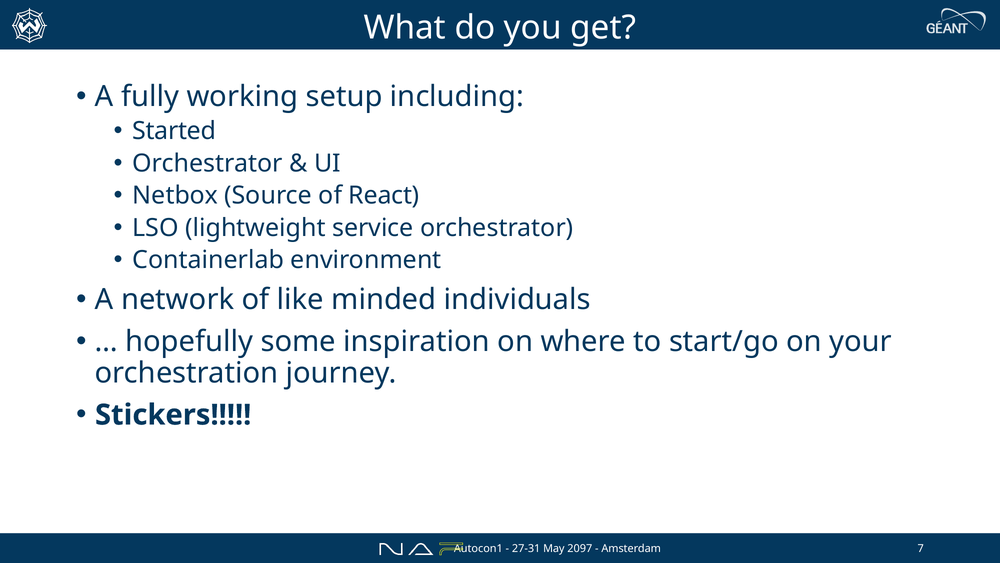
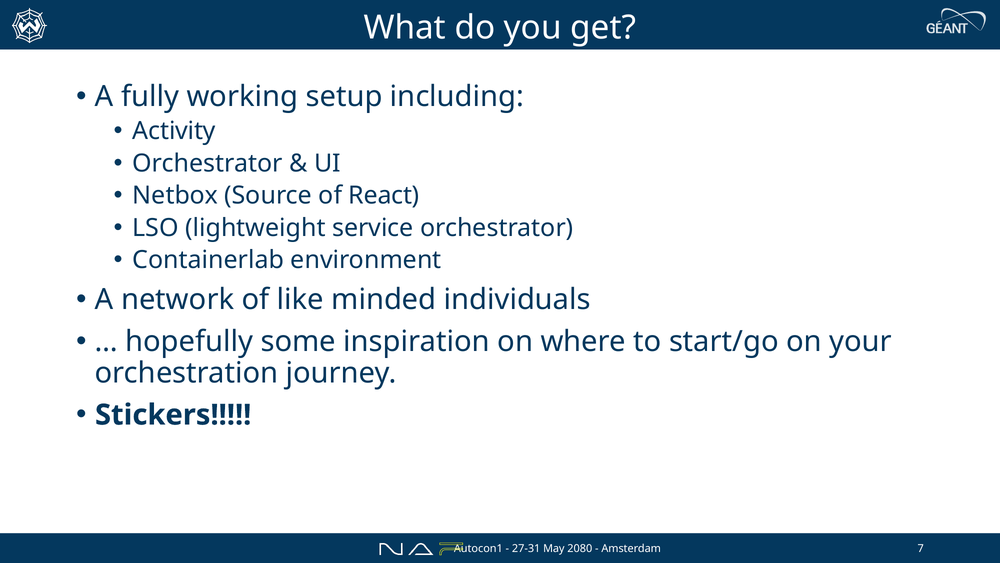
Started: Started -> Activity
2097: 2097 -> 2080
